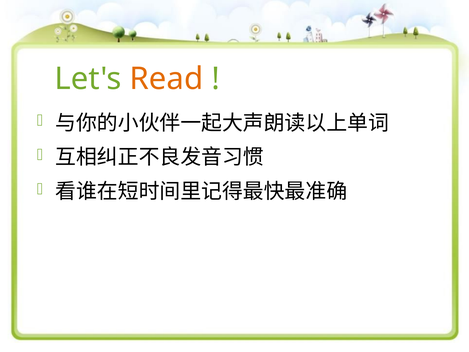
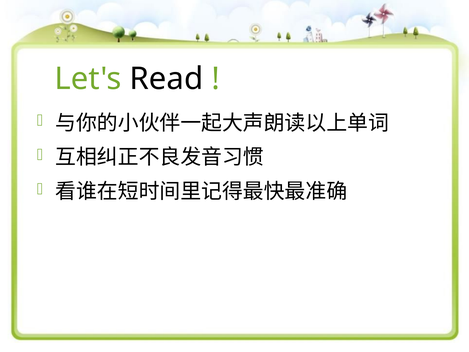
Read colour: orange -> black
